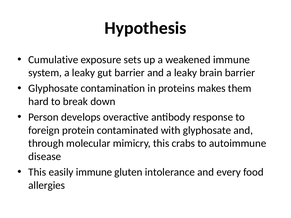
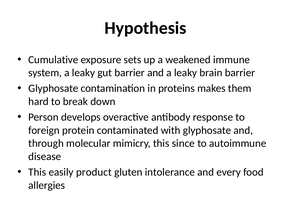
crabs: crabs -> since
easily immune: immune -> product
